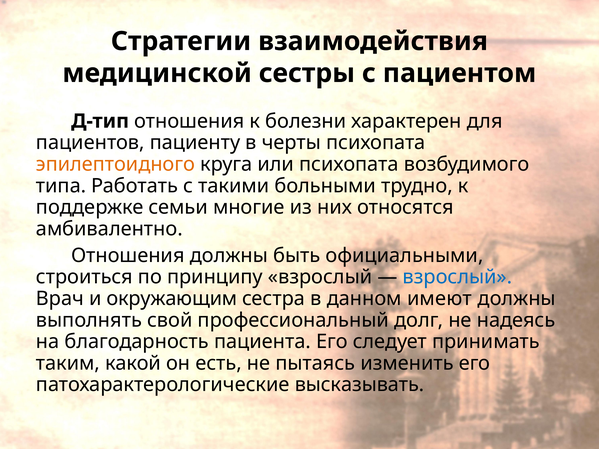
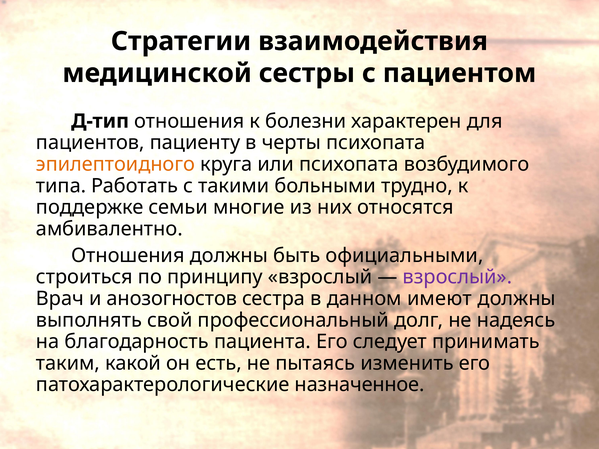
взрослый at (457, 277) colour: blue -> purple
окружающим: окружающим -> анозогностов
высказывать: высказывать -> назначенное
